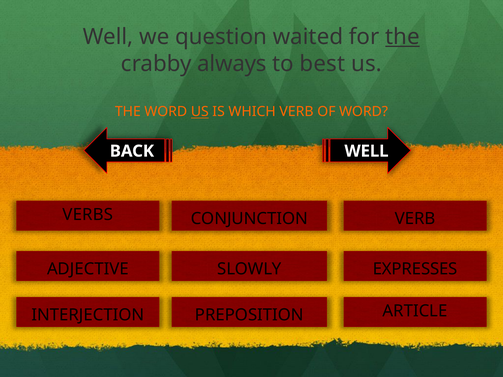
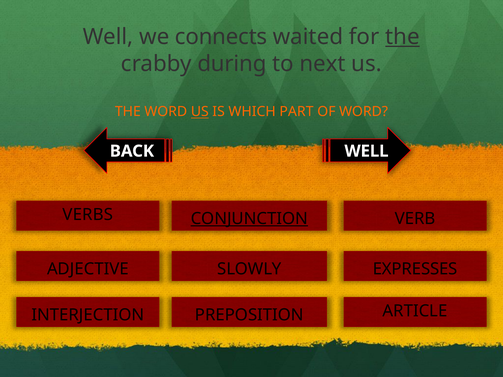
question: question -> connects
always: always -> during
best: best -> next
WHICH VERB: VERB -> PART
CONJUNCTION underline: none -> present
